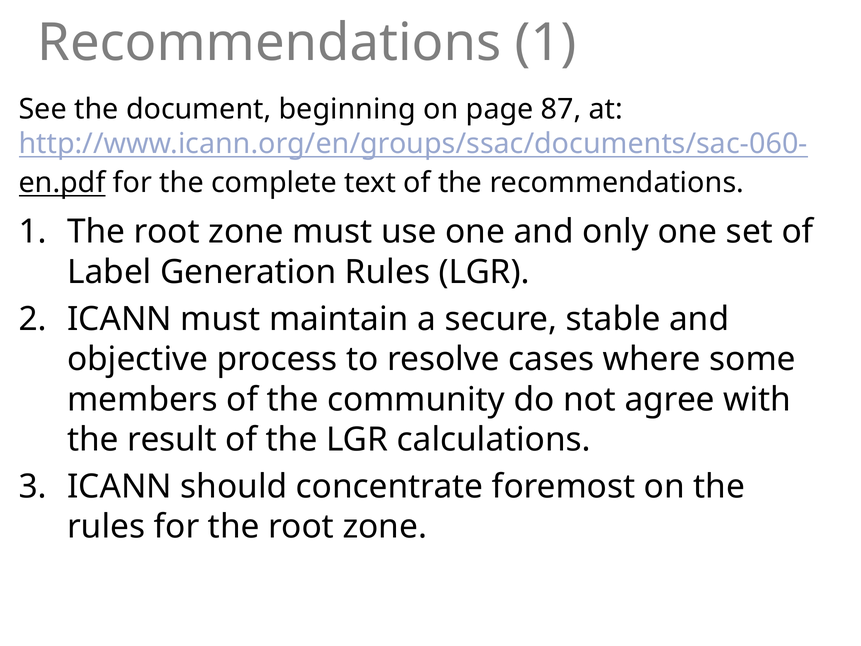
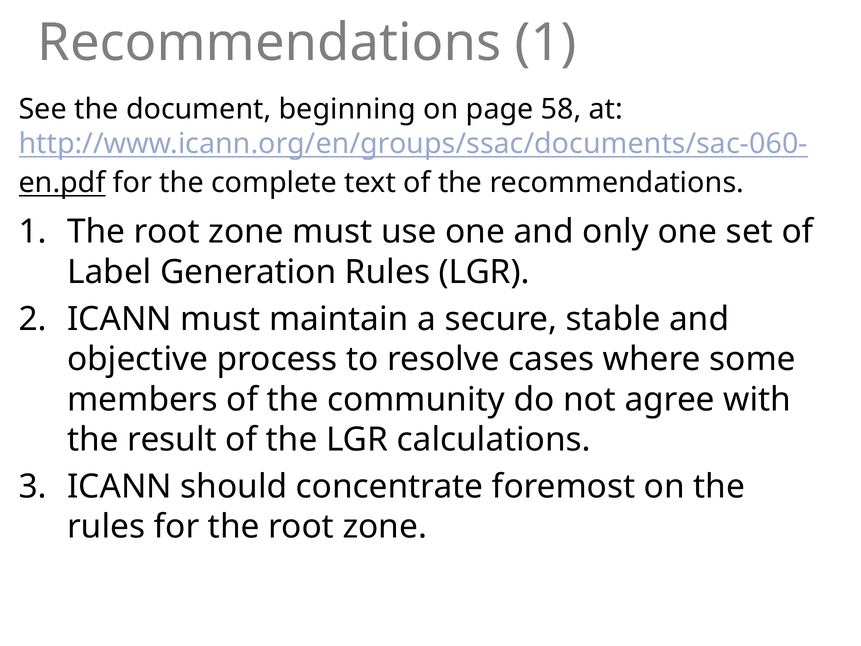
87: 87 -> 58
